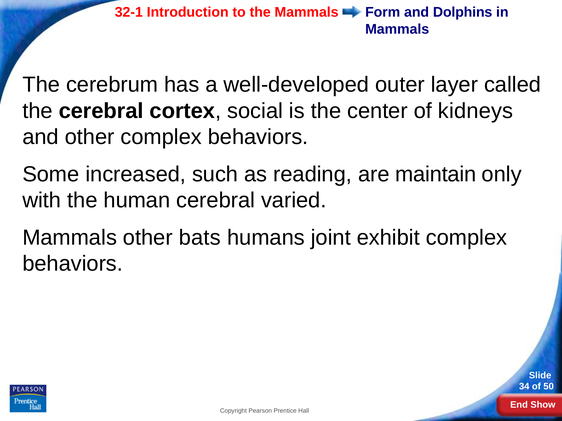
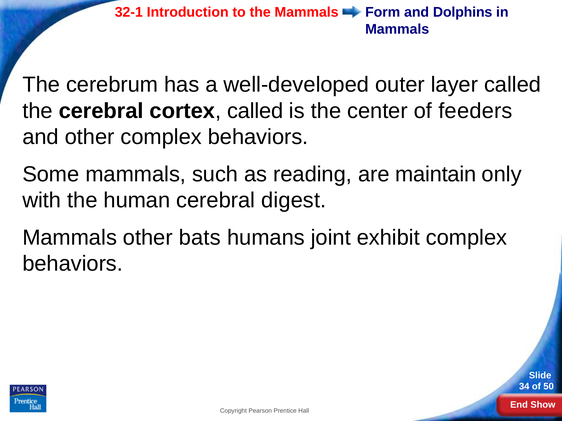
cortex social: social -> called
kidneys: kidneys -> feeders
Some increased: increased -> mammals
varied: varied -> digest
